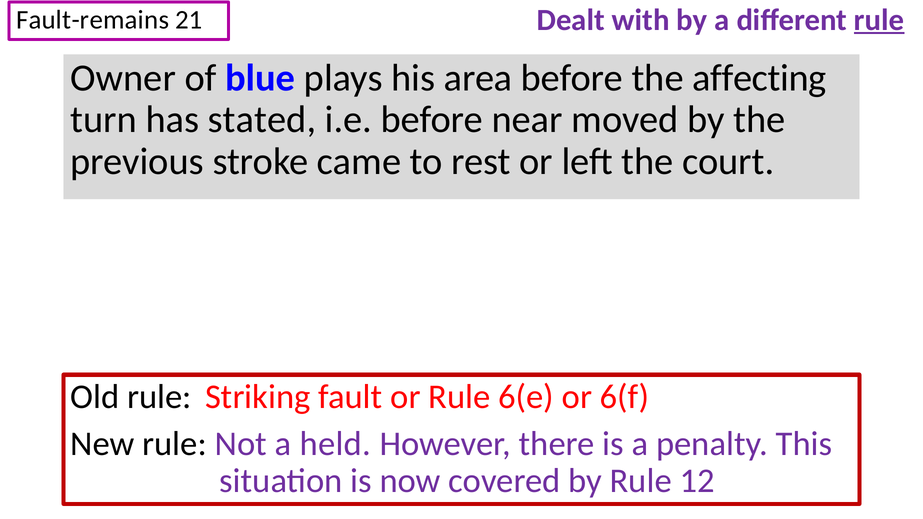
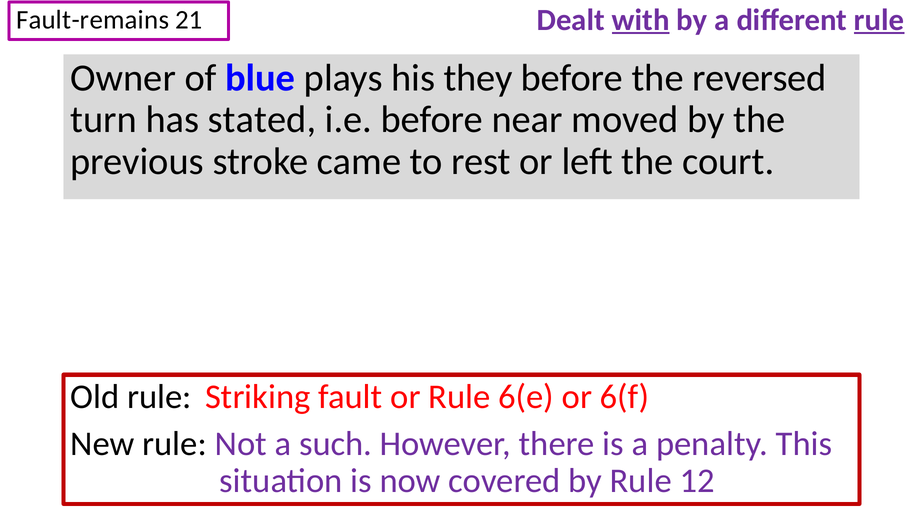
with underline: none -> present
area: area -> they
affecting: affecting -> reversed
held: held -> such
